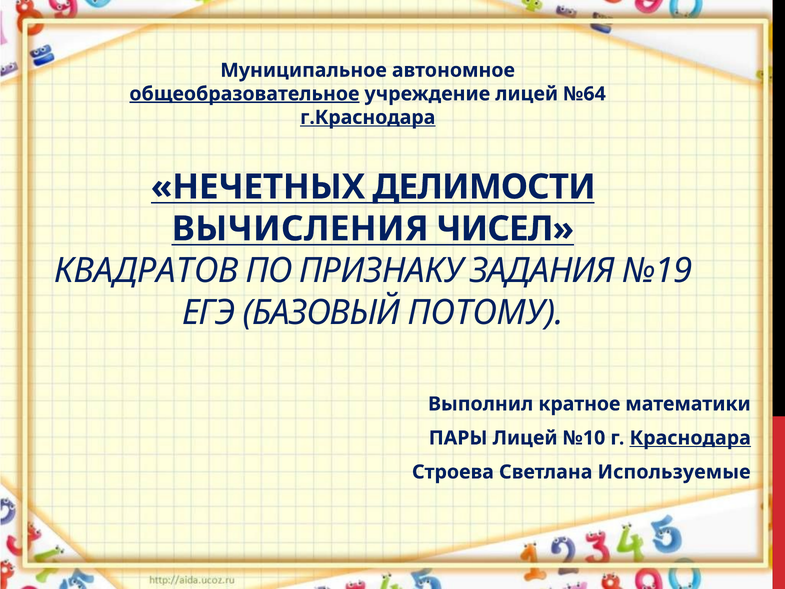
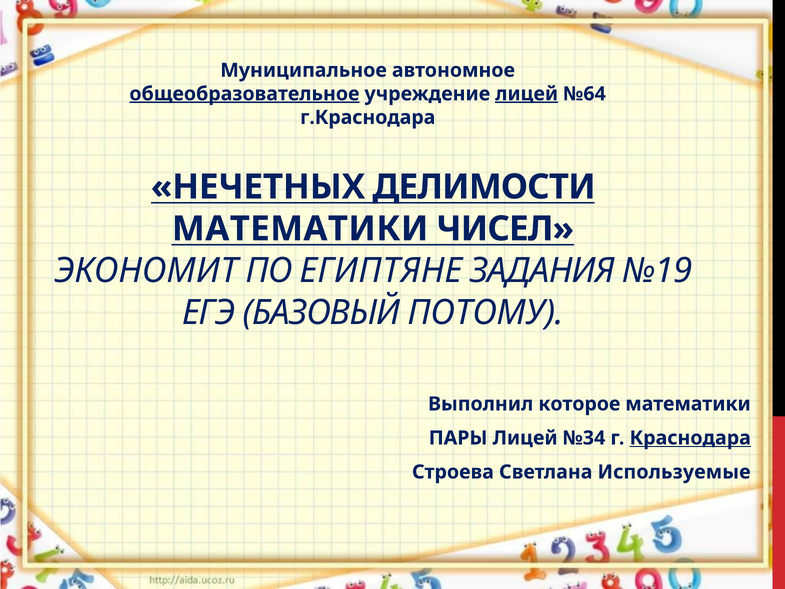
лицей at (527, 94) underline: none -> present
г.Краснодара underline: present -> none
ВЫЧИСЛЕНИЯ at (300, 229): ВЫЧИСЛЕНИЯ -> МАТЕМАТИКИ
КВАДРАТОВ: КВАДРАТОВ -> ЭКОНОМИТ
ПРИЗНАКУ: ПРИЗНАКУ -> ЕГИПТЯНЕ
кратное: кратное -> которое
№10: №10 -> №34
